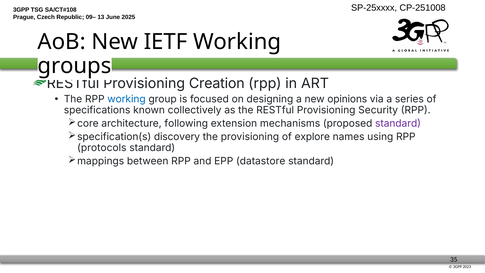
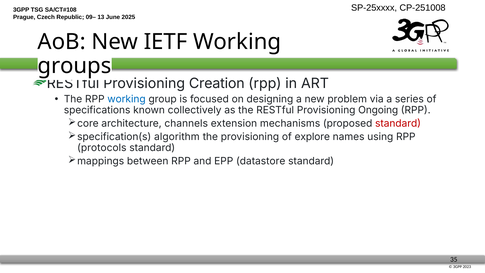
opinions: opinions -> problem
Security: Security -> Ongoing
following: following -> channels
standard at (398, 123) colour: purple -> red
discovery: discovery -> algorithm
